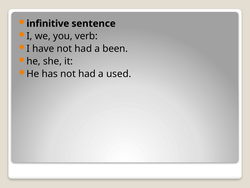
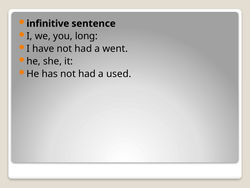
verb: verb -> long
been: been -> went
